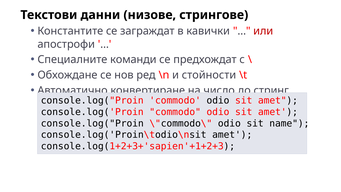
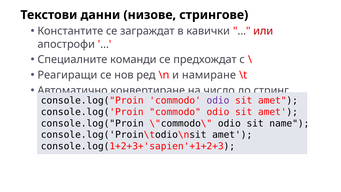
Обхождане: Обхождане -> Реагиращи
стойности: стойности -> намиране
odio at (218, 101) colour: black -> purple
